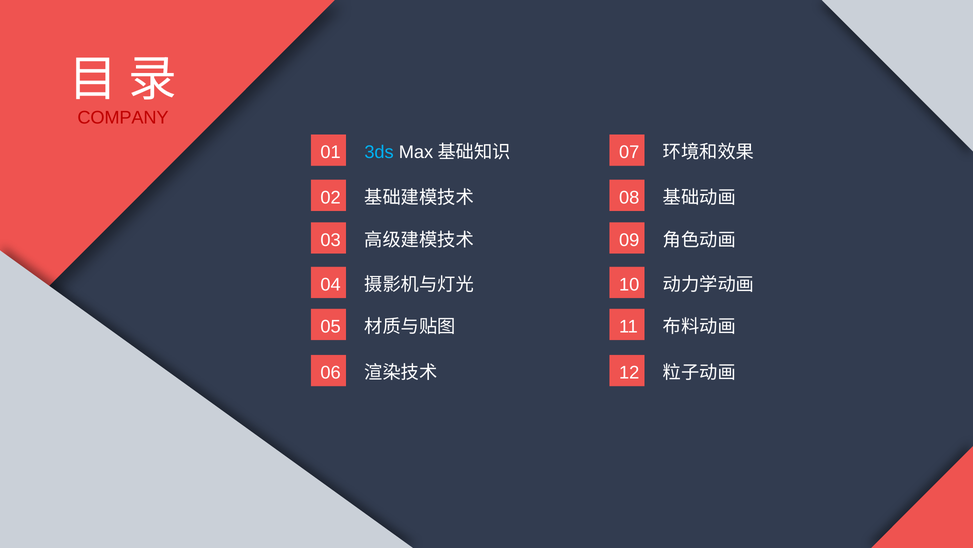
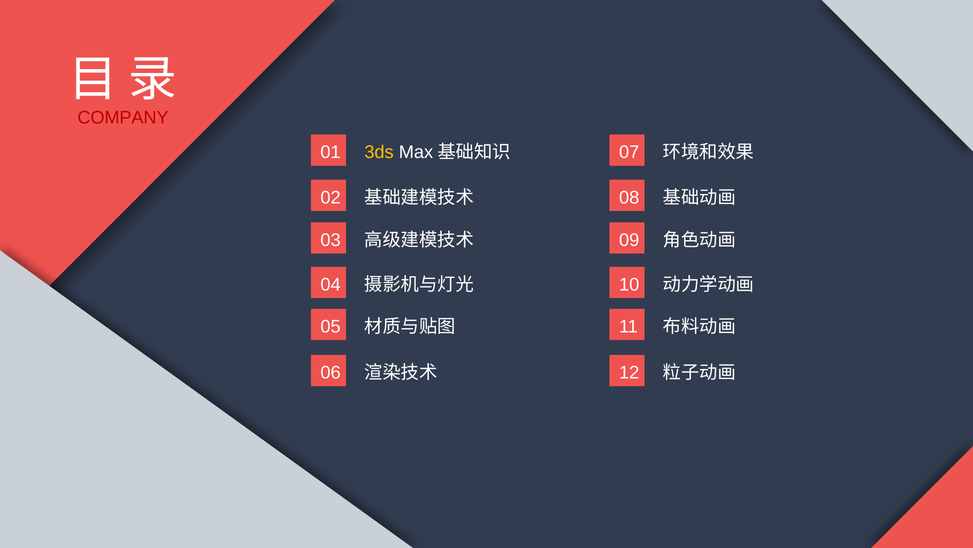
3ds colour: light blue -> yellow
